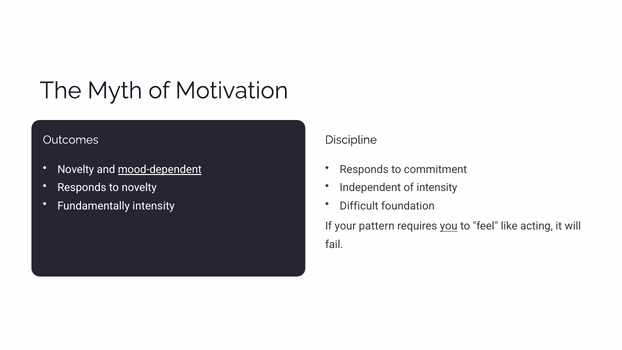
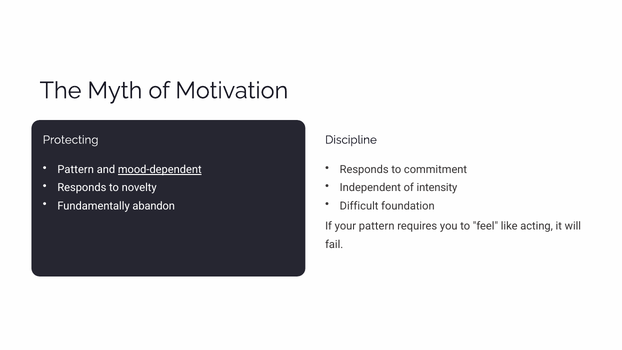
Outcomes: Outcomes -> Protecting
Novelty at (76, 170): Novelty -> Pattern
Fundamentally intensity: intensity -> abandon
you underline: present -> none
